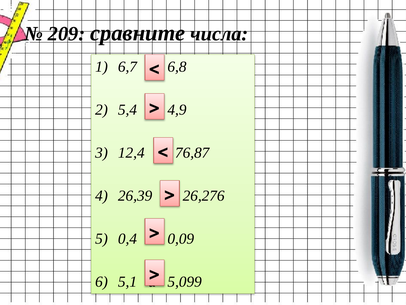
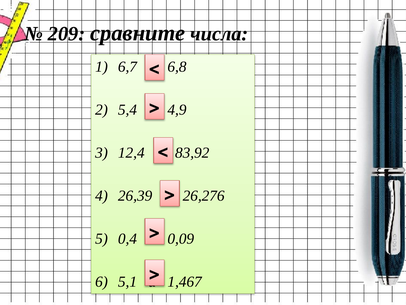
76,87: 76,87 -> 83,92
5,099: 5,099 -> 1,467
